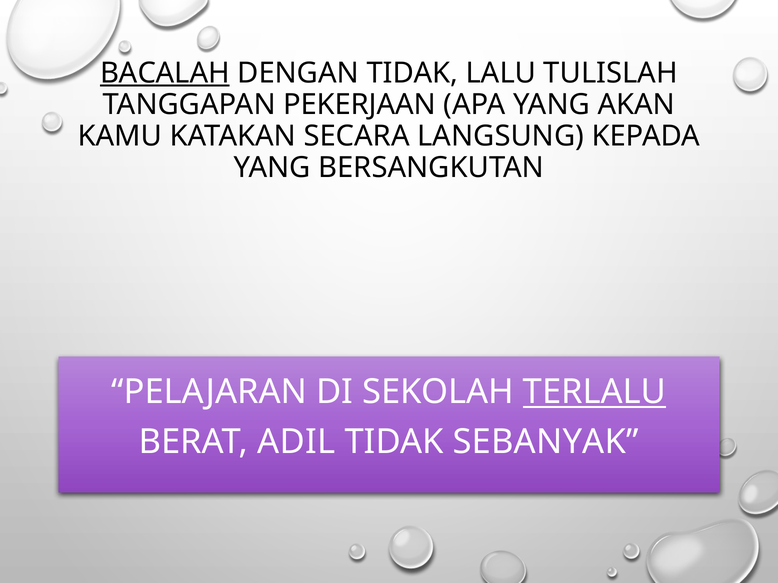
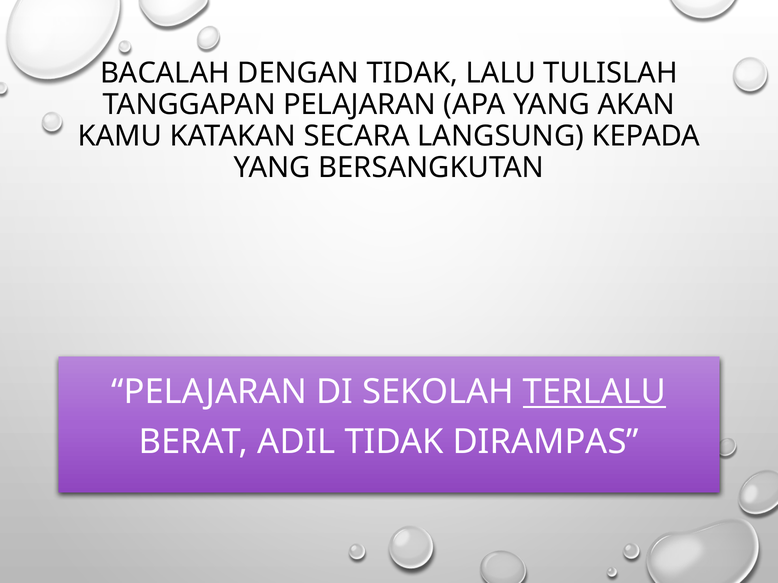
BACALAH underline: present -> none
TANGGAPAN PEKERJAAN: PEKERJAAN -> PELAJARAN
SEBANYAK: SEBANYAK -> DIRAMPAS
